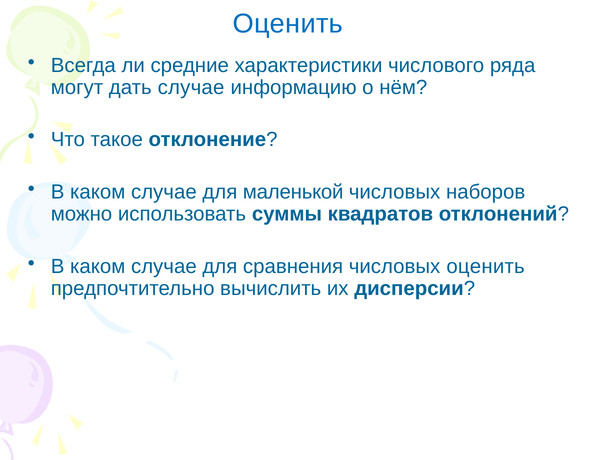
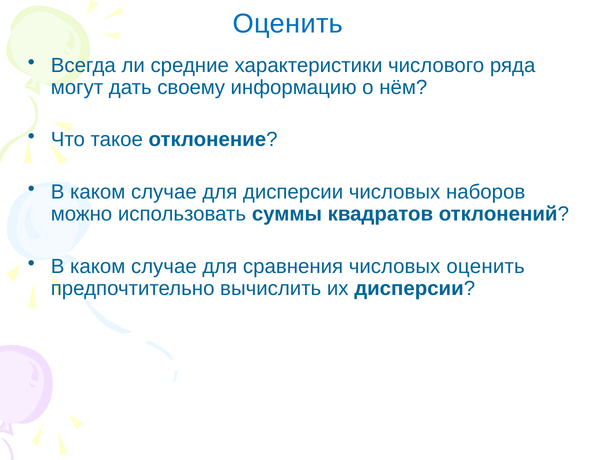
дать случае: случае -> своему
для маленькой: маленькой -> дисперсии
